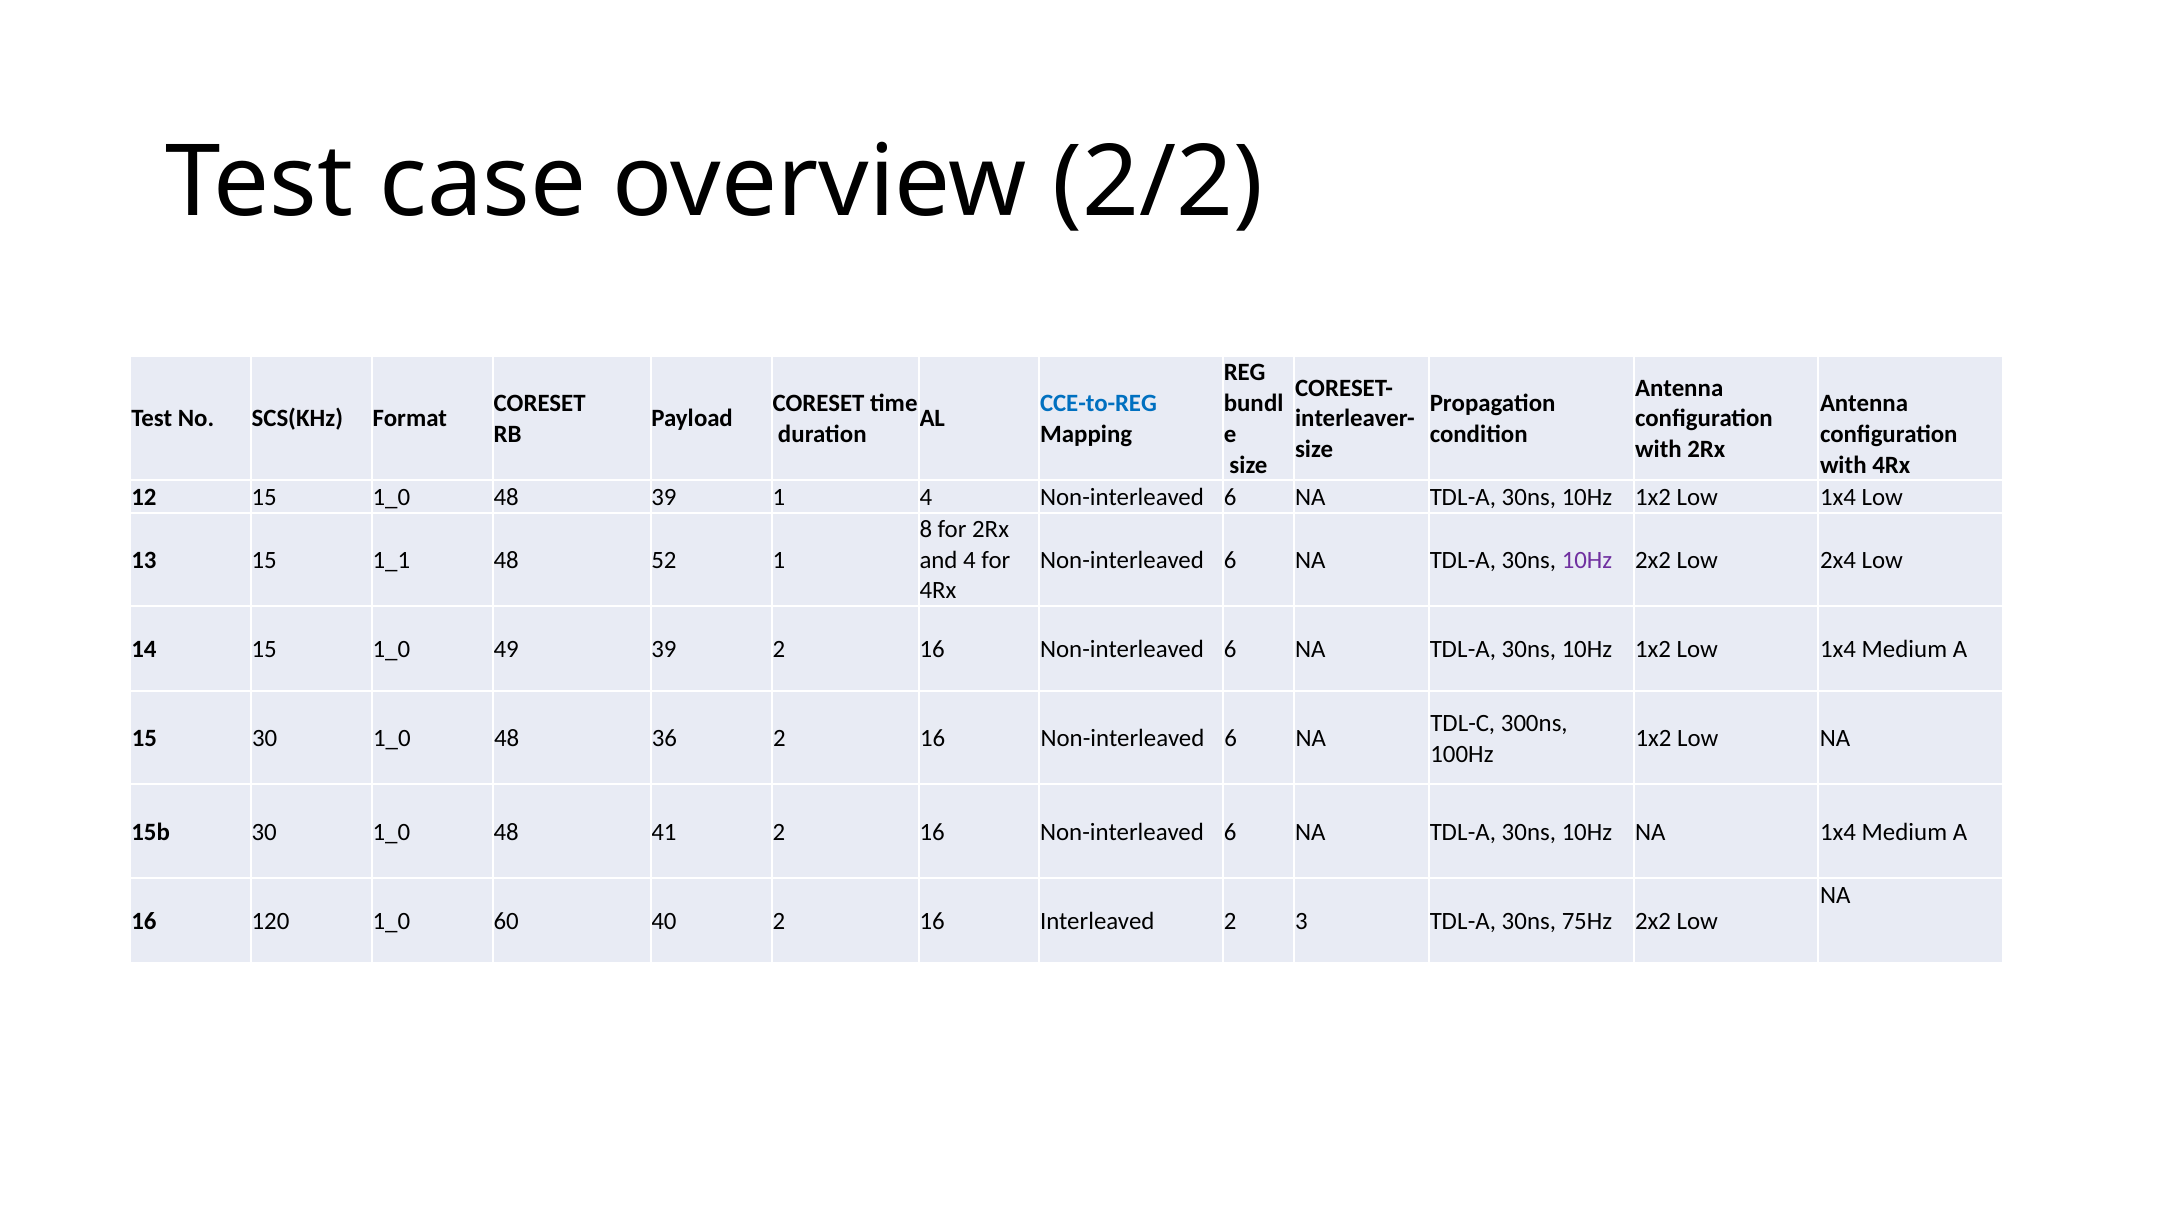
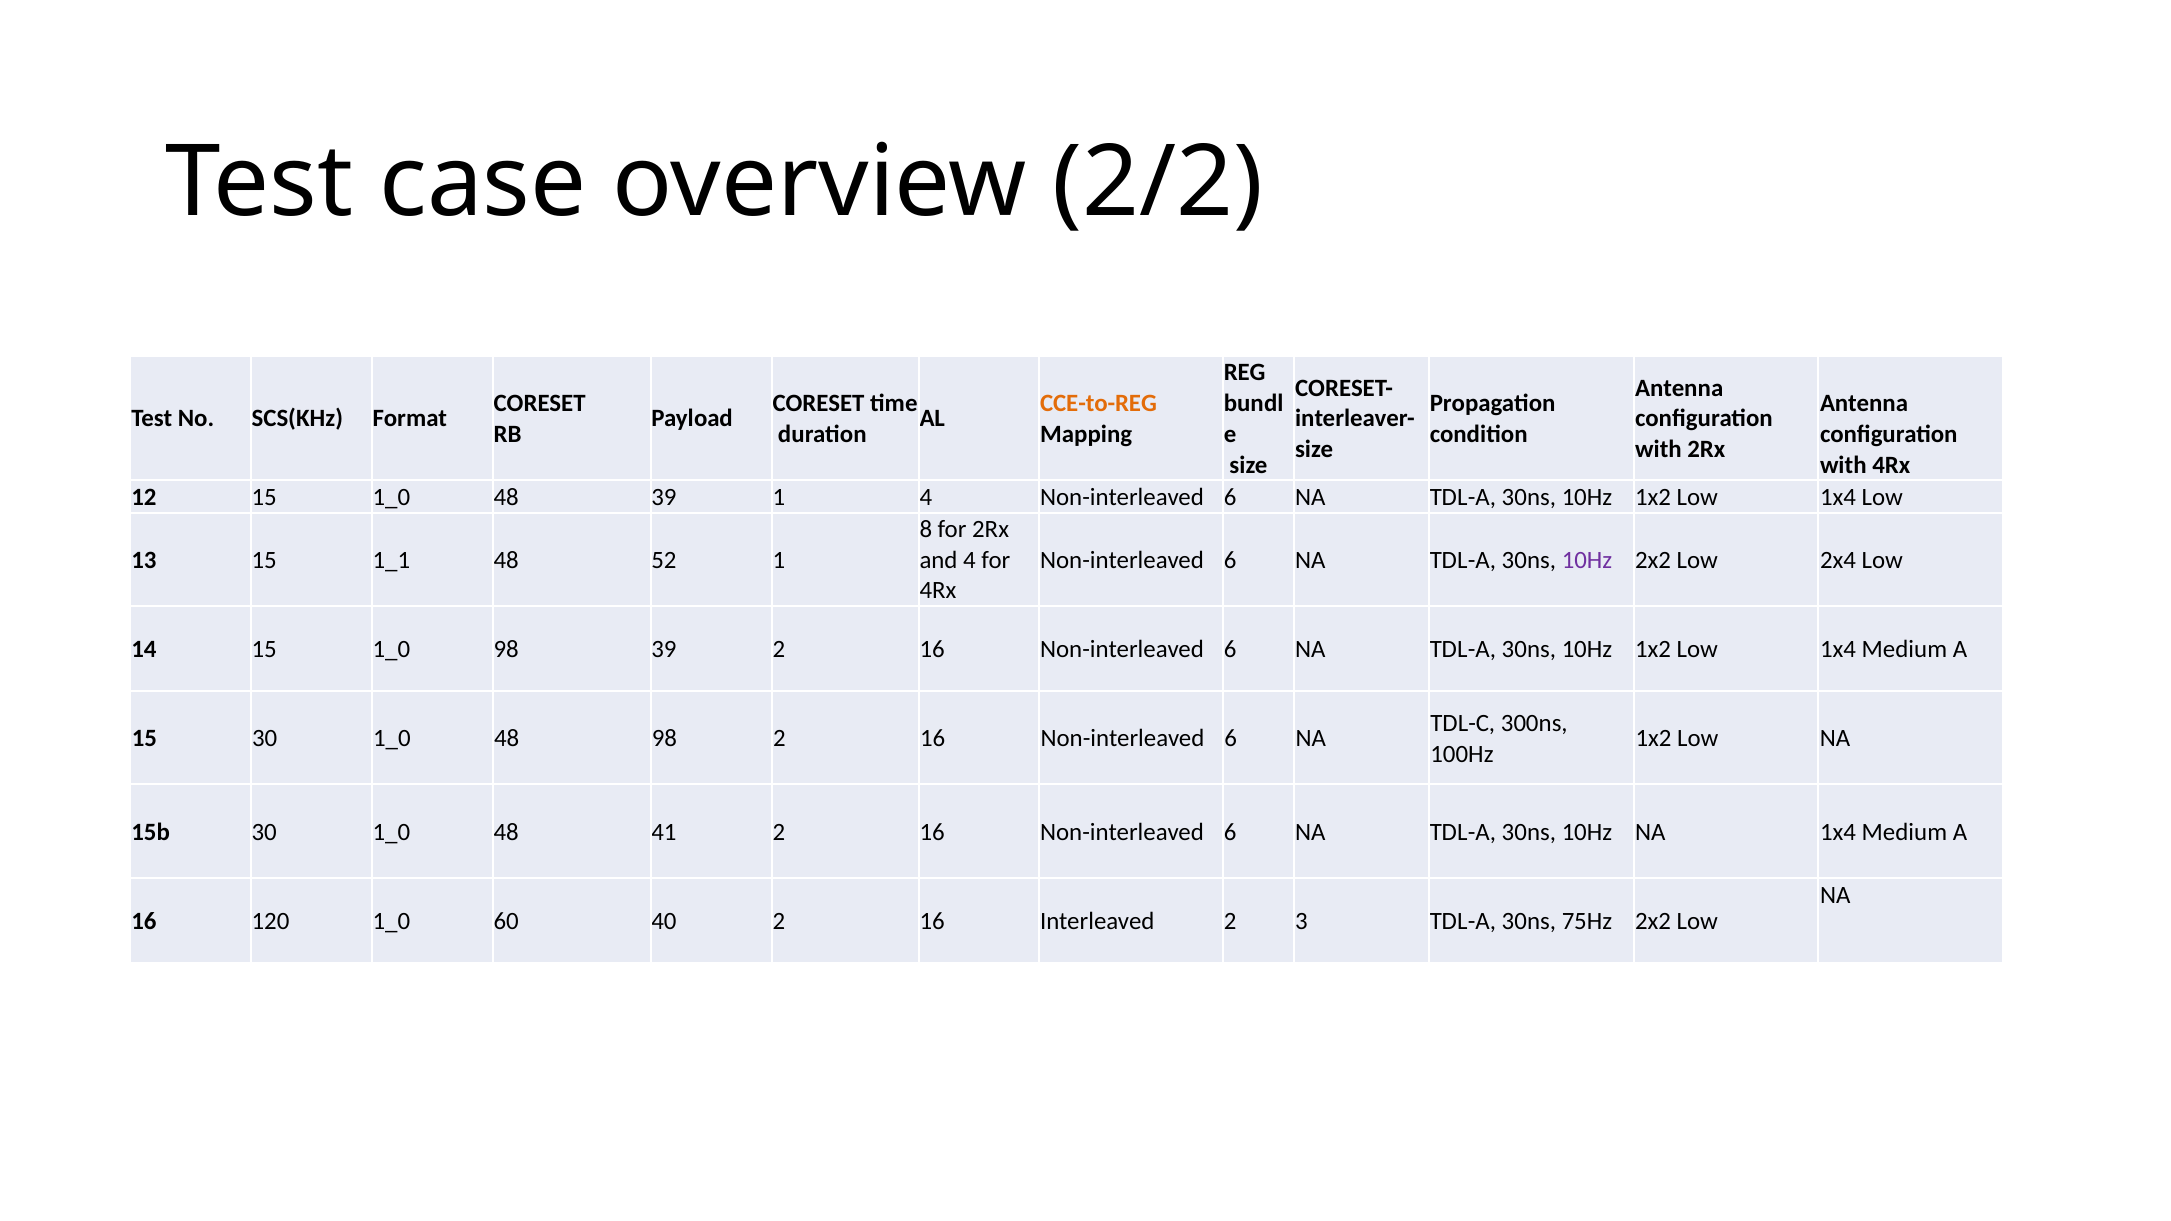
CCE-to-REG colour: blue -> orange
49 at (506, 649): 49 -> 98
48 36: 36 -> 98
